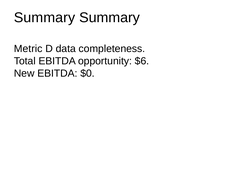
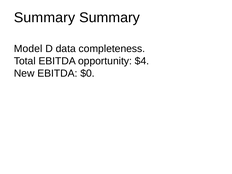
Metric: Metric -> Model
$6: $6 -> $4
